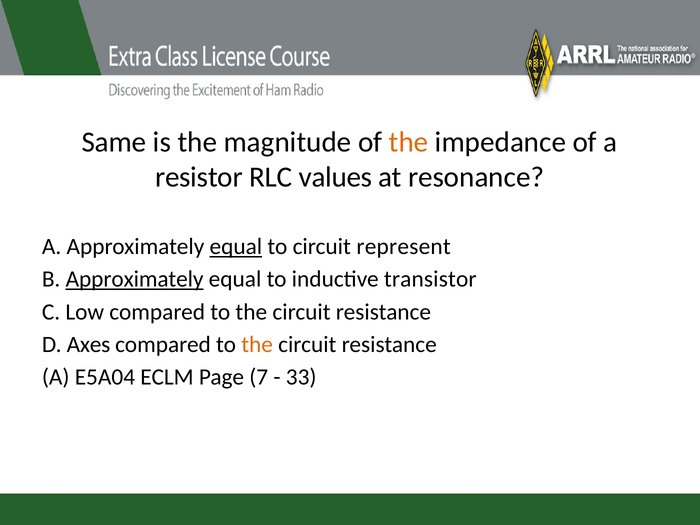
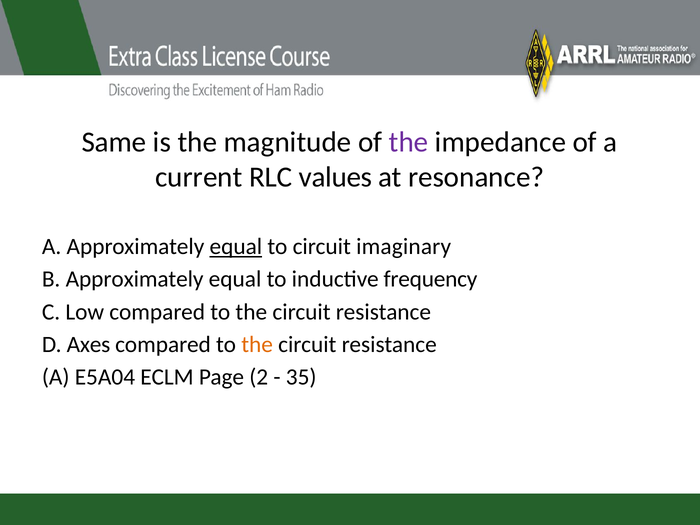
the at (409, 142) colour: orange -> purple
resistor: resistor -> current
represent: represent -> imaginary
Approximately at (135, 279) underline: present -> none
transistor: transistor -> frequency
7: 7 -> 2
33: 33 -> 35
